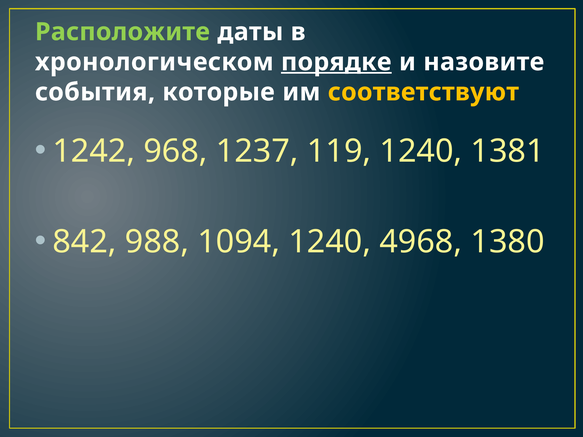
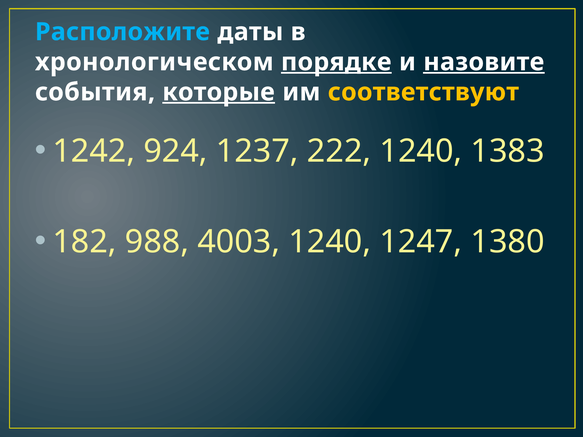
Расположите colour: light green -> light blue
назовите underline: none -> present
которые underline: none -> present
968: 968 -> 924
119: 119 -> 222
1381: 1381 -> 1383
842: 842 -> 182
1094: 1094 -> 4003
4968: 4968 -> 1247
